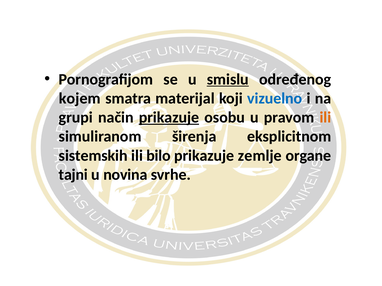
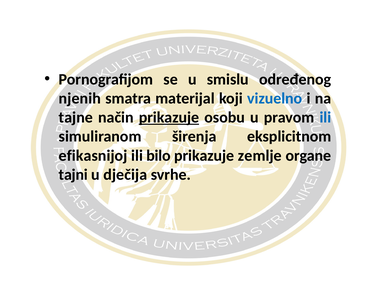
smislu underline: present -> none
kojem: kojem -> njenih
grupi: grupi -> tajne
ili at (325, 118) colour: orange -> blue
sistemskih: sistemskih -> efikasnijoj
novina: novina -> dječija
